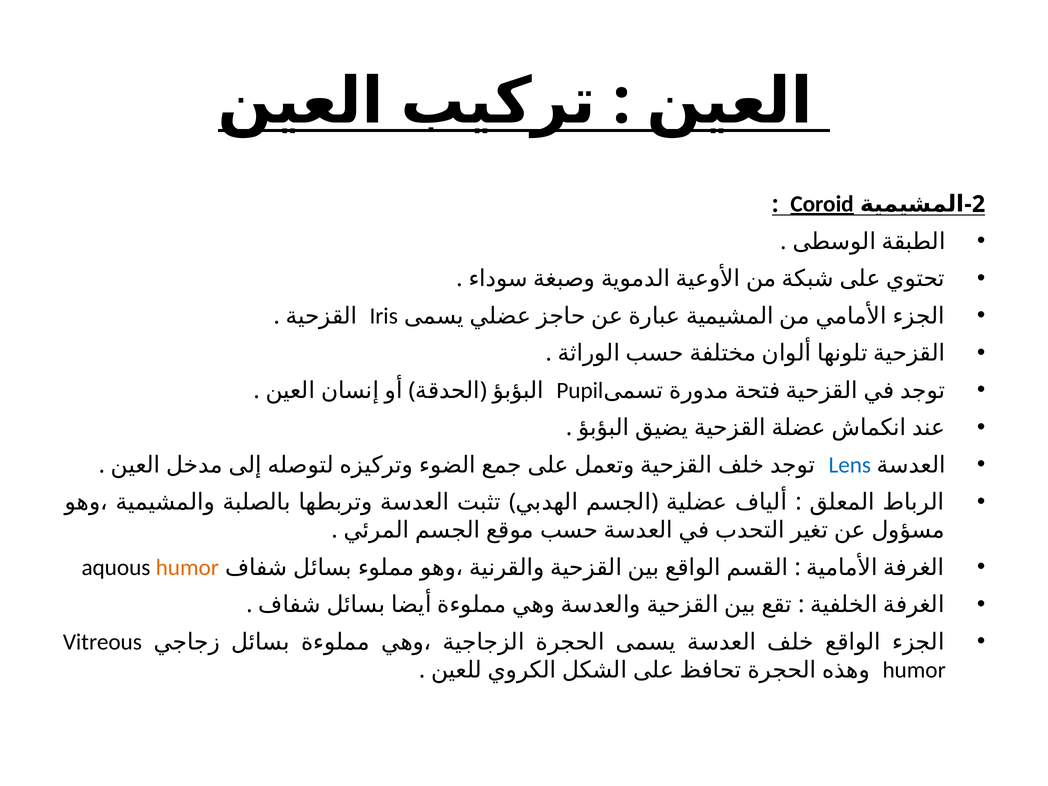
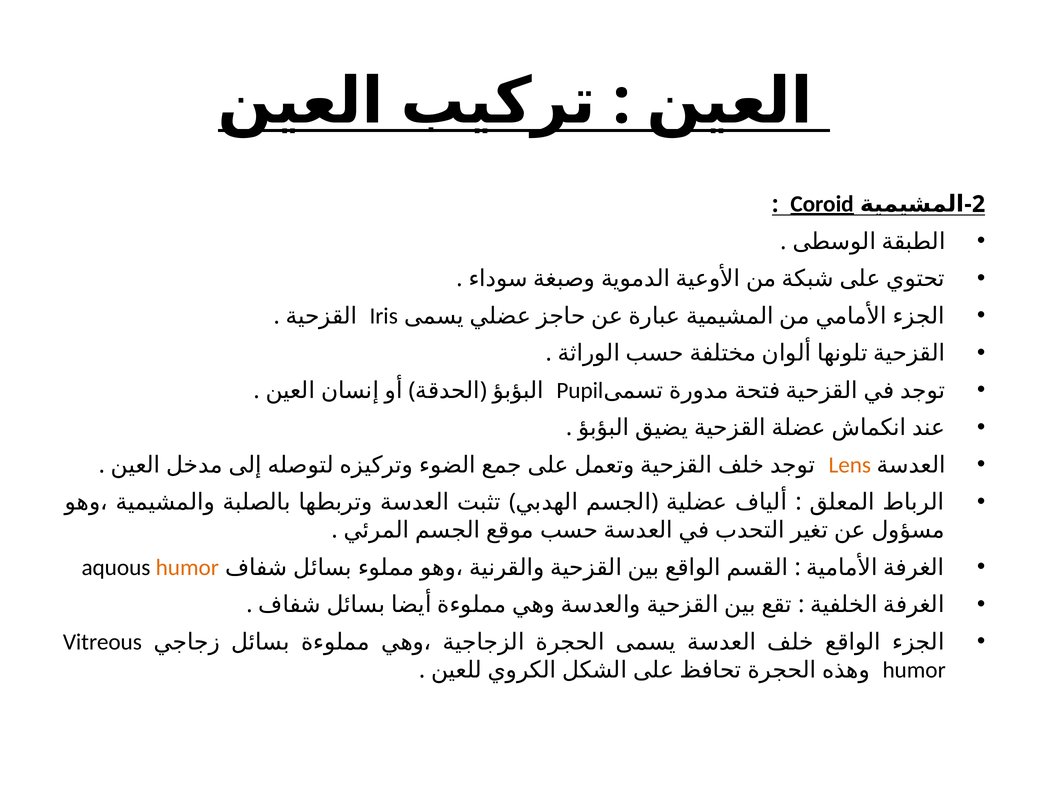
Lens colour: blue -> orange
